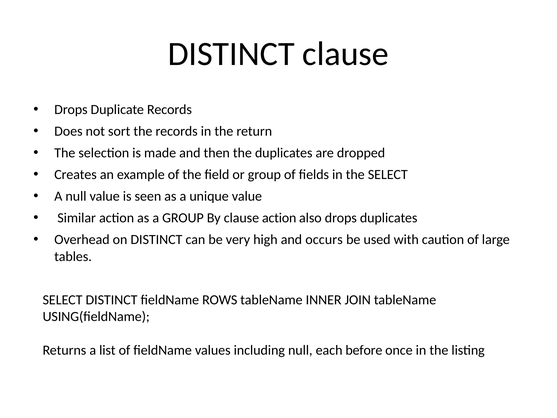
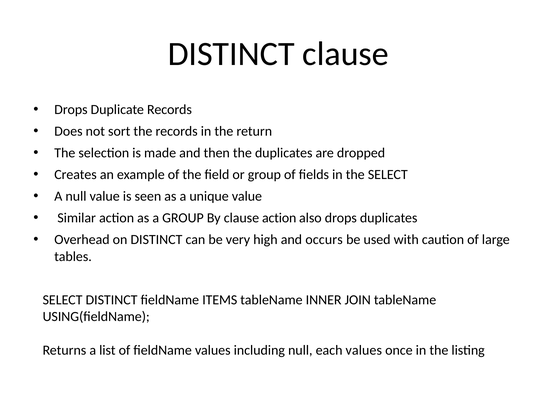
ROWS: ROWS -> ITEMS
each before: before -> values
